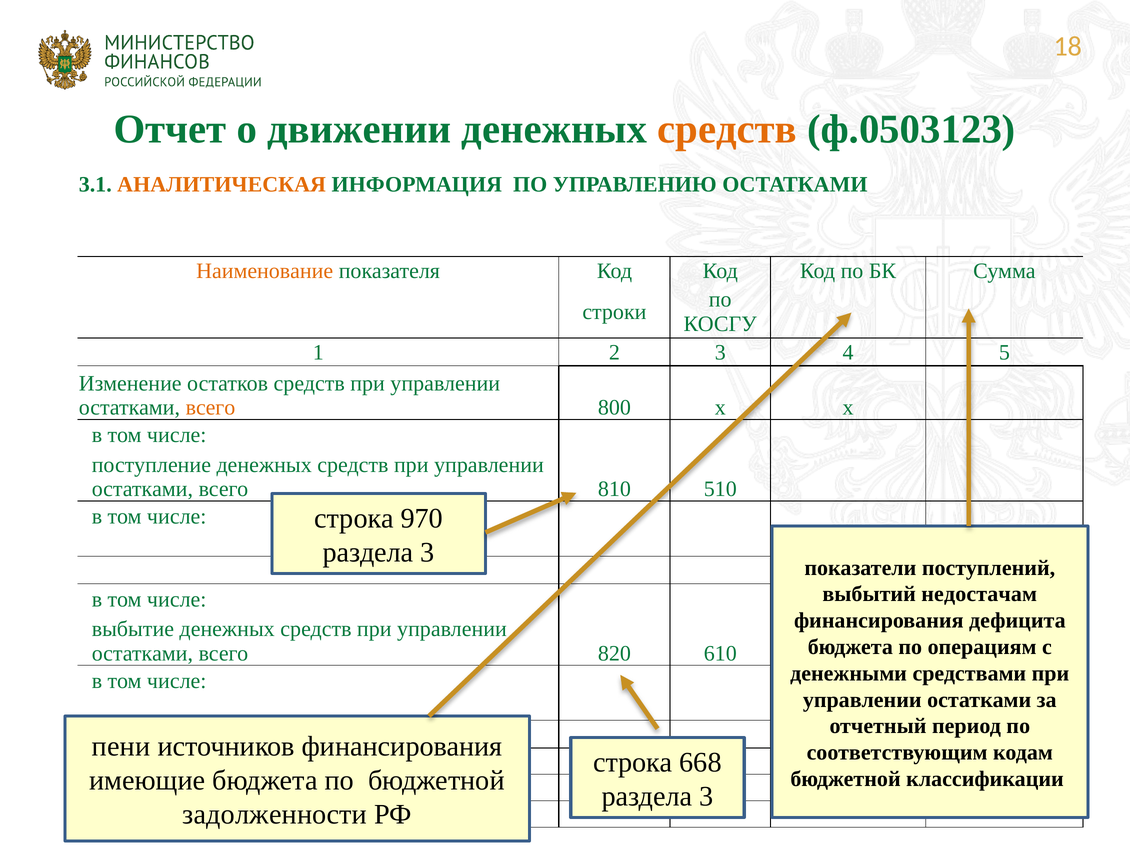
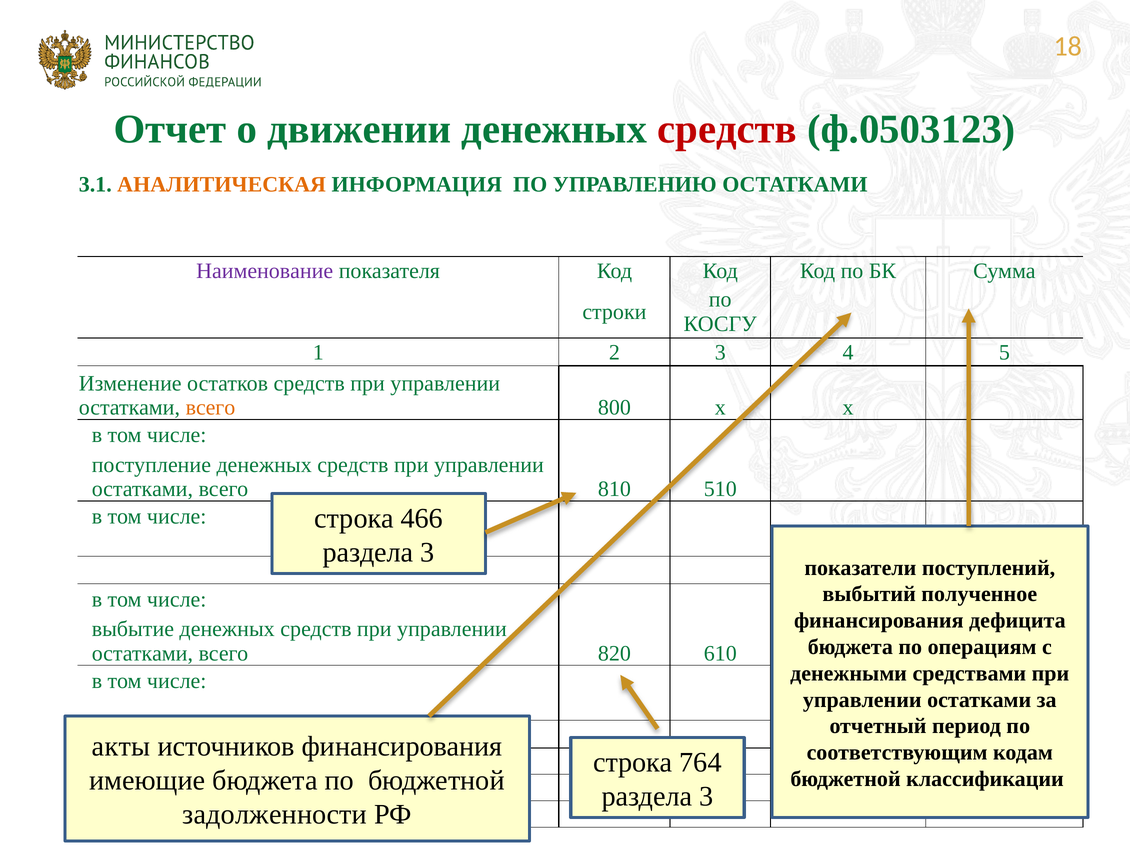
средств at (727, 129) colour: orange -> red
Наименование colour: orange -> purple
970: 970 -> 466
недостачам: недостачам -> полученное
пени: пени -> акты
668: 668 -> 764
